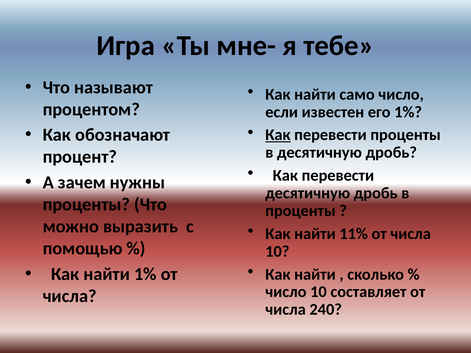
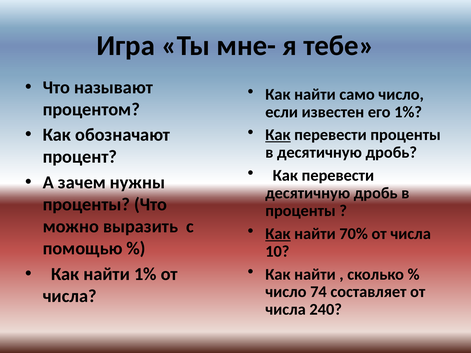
Как at (278, 234) underline: none -> present
11%: 11% -> 70%
число 10: 10 -> 74
